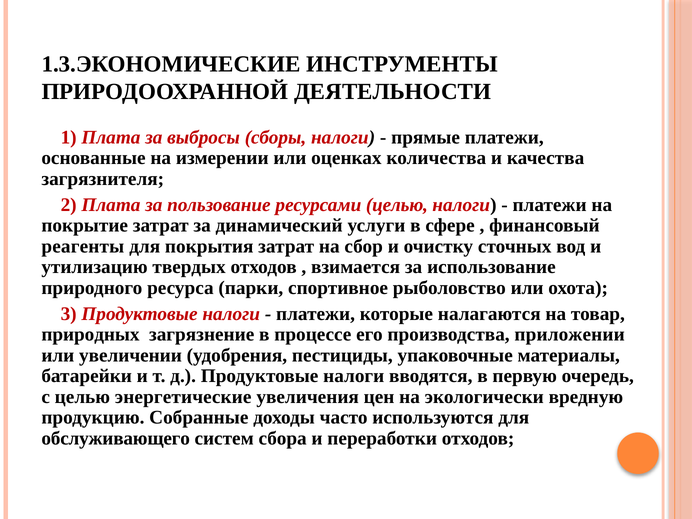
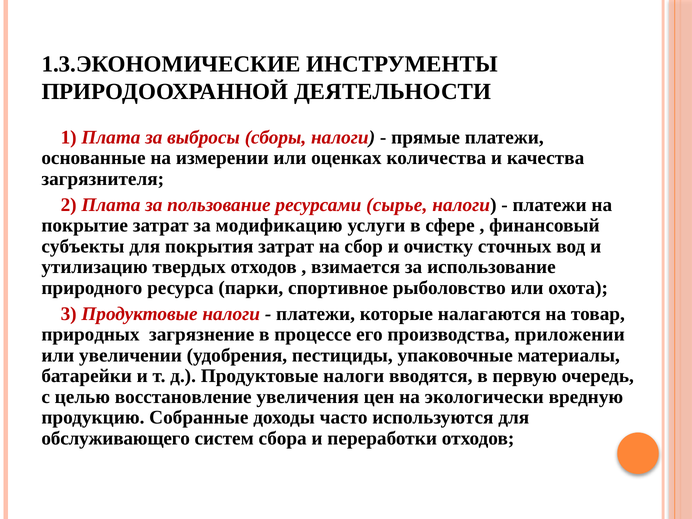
ресурсами целью: целью -> сырье
динамический: динамический -> модификацию
реагенты: реагенты -> субъекты
энергетические: энергетические -> восстановление
